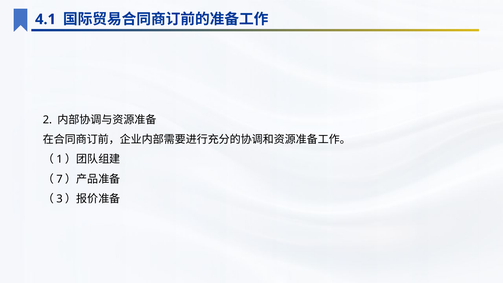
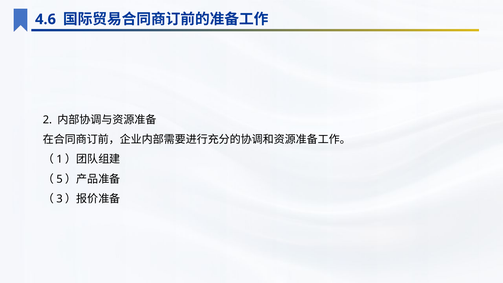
4.1: 4.1 -> 4.6
7: 7 -> 5
